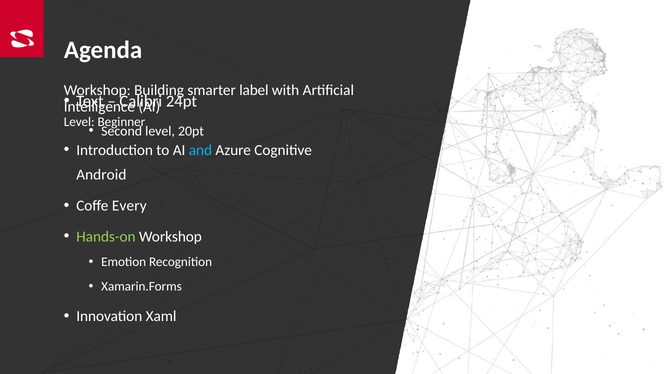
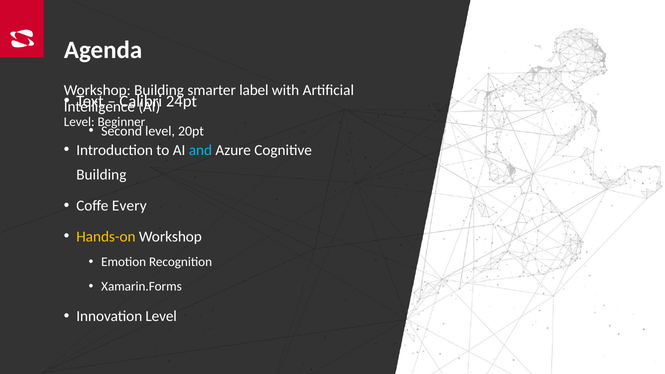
Android at (101, 175): Android -> Building
Hands-on colour: light green -> yellow
Innovation Xaml: Xaml -> Level
